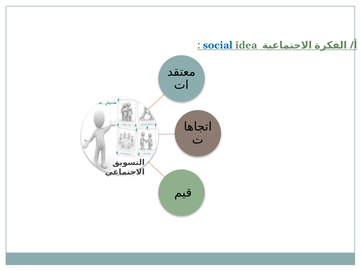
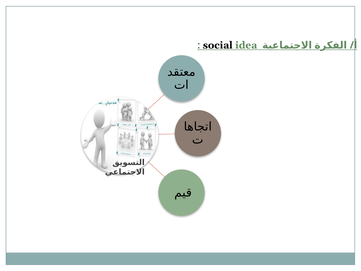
social colour: blue -> black
